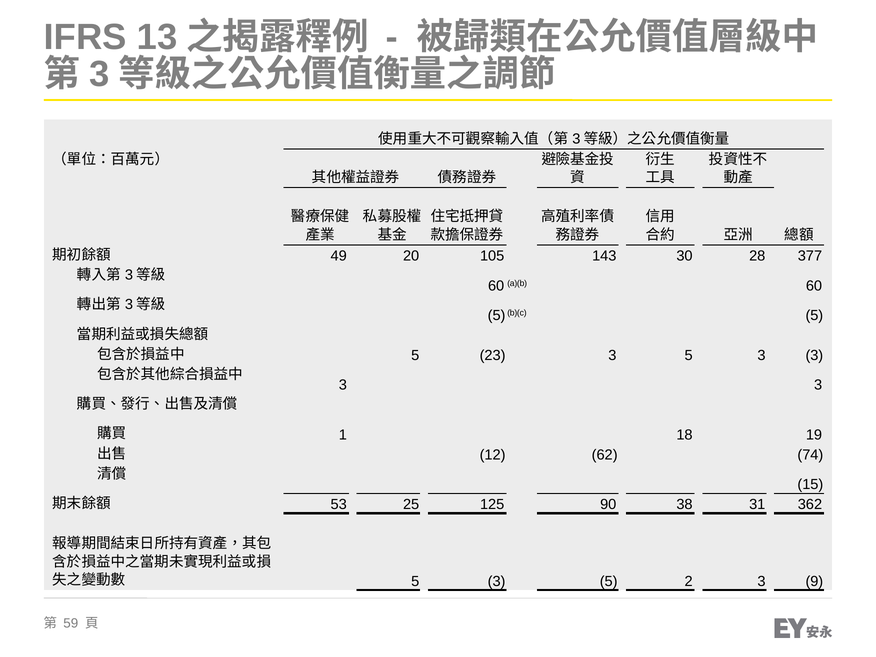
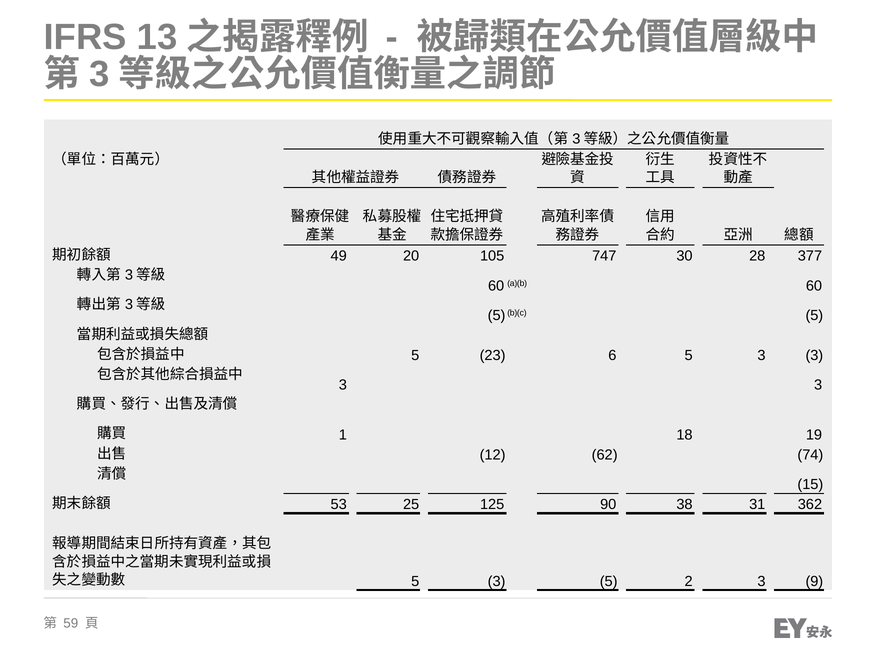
143: 143 -> 747
23 3: 3 -> 6
